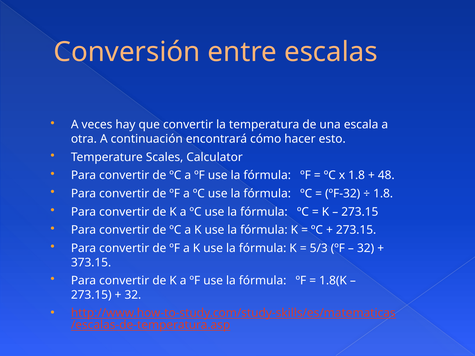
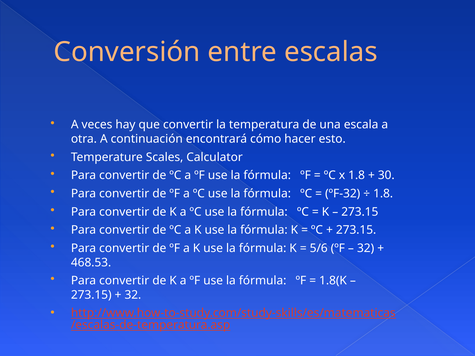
48: 48 -> 30
5/3: 5/3 -> 5/6
373.15: 373.15 -> 468.53
